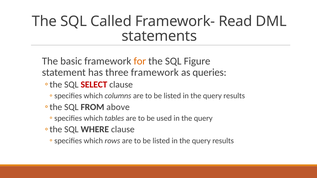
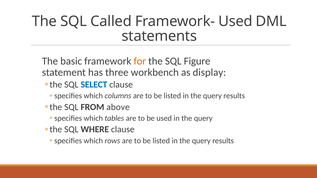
Framework- Read: Read -> Used
three framework: framework -> workbench
queries: queries -> display
SELECT colour: red -> blue
